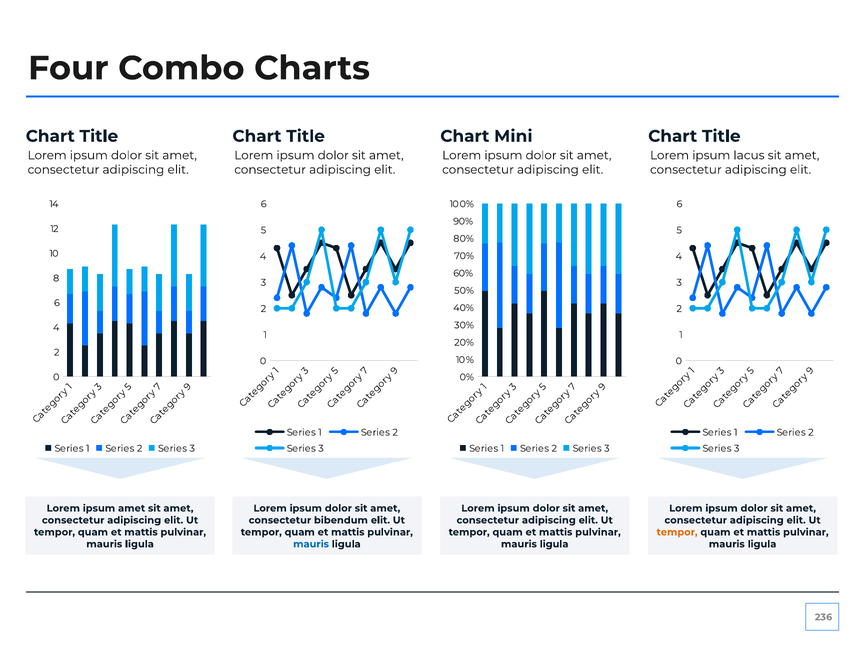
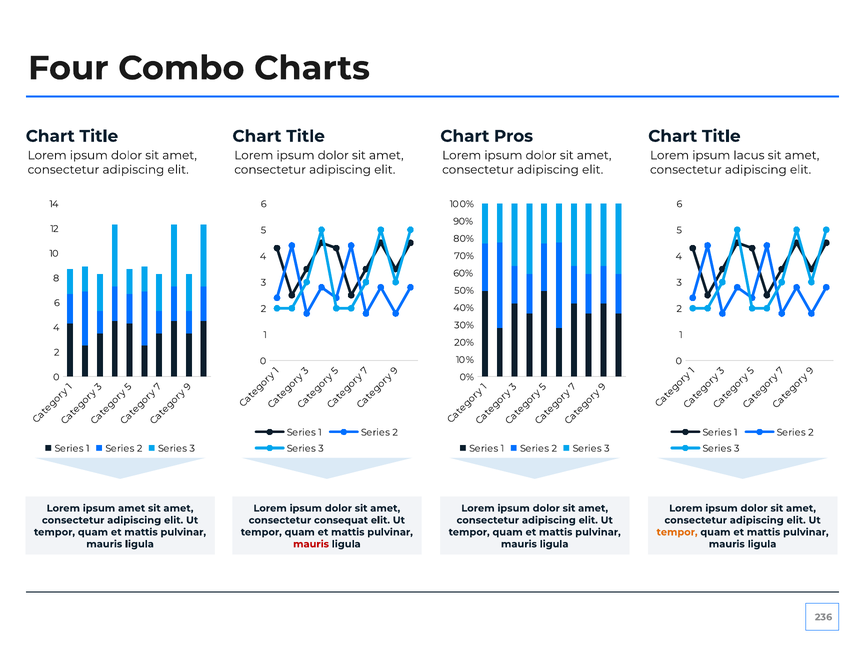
Mini: Mini -> Pros
bibendum: bibendum -> consequat
mauris at (311, 544) colour: blue -> red
